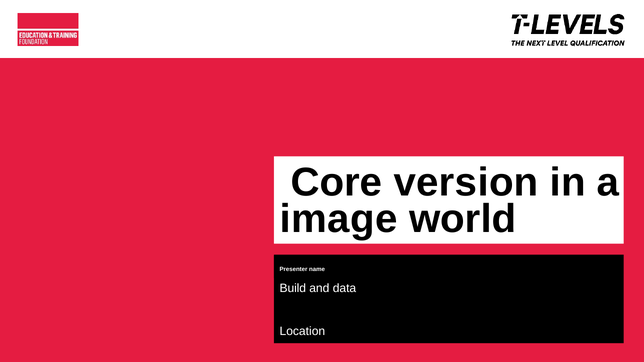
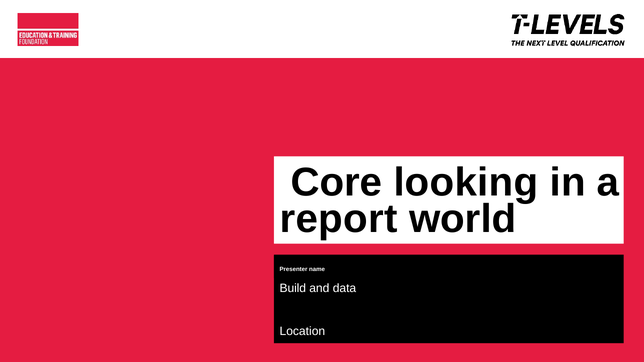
version: version -> looking
image: image -> report
